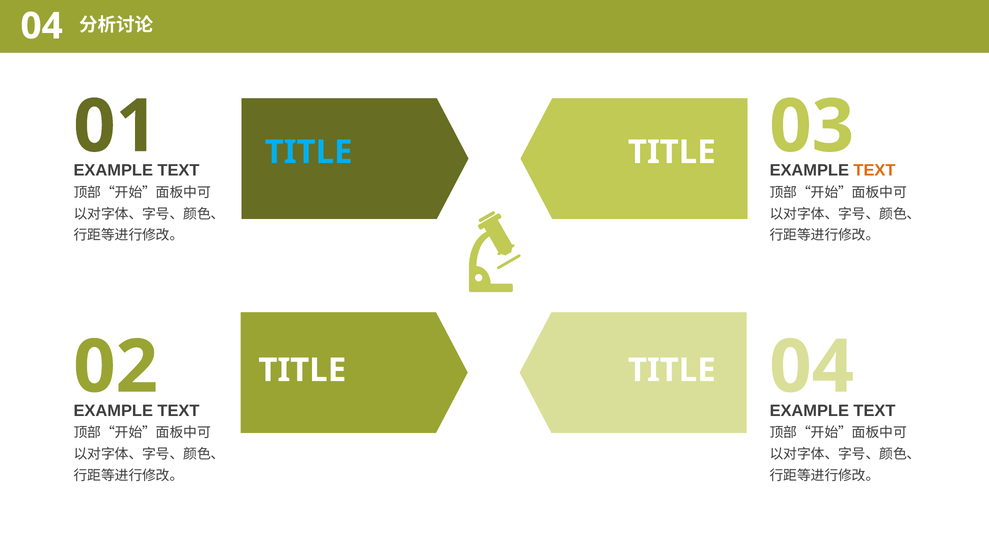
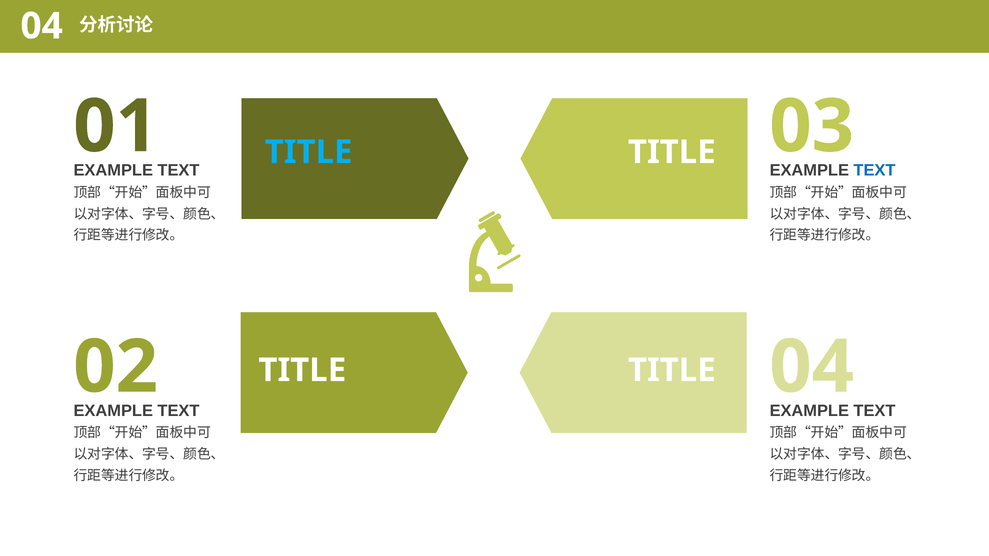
TEXT at (874, 170) colour: orange -> blue
